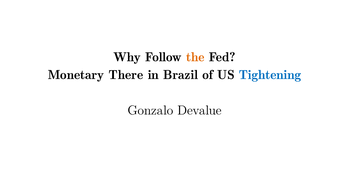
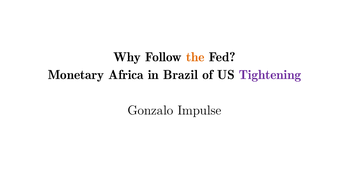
There: There -> Africa
Tightening colour: blue -> purple
Devalue: Devalue -> Impulse
